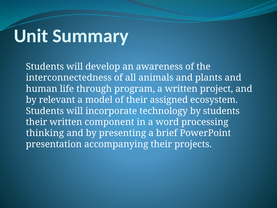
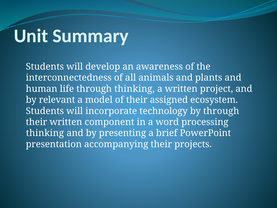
through program: program -> thinking
by students: students -> through
